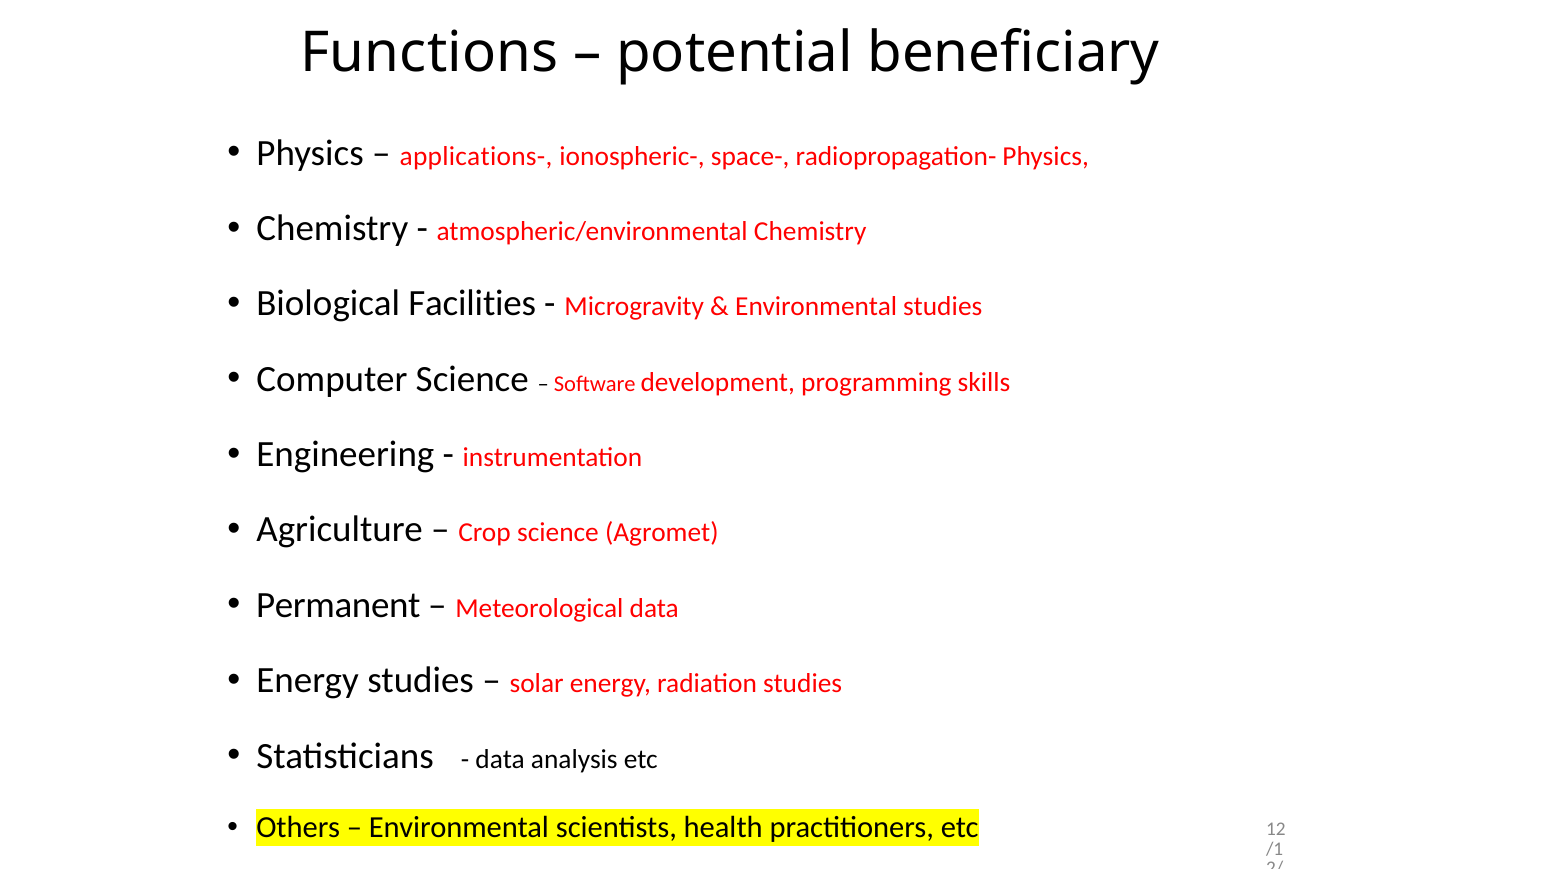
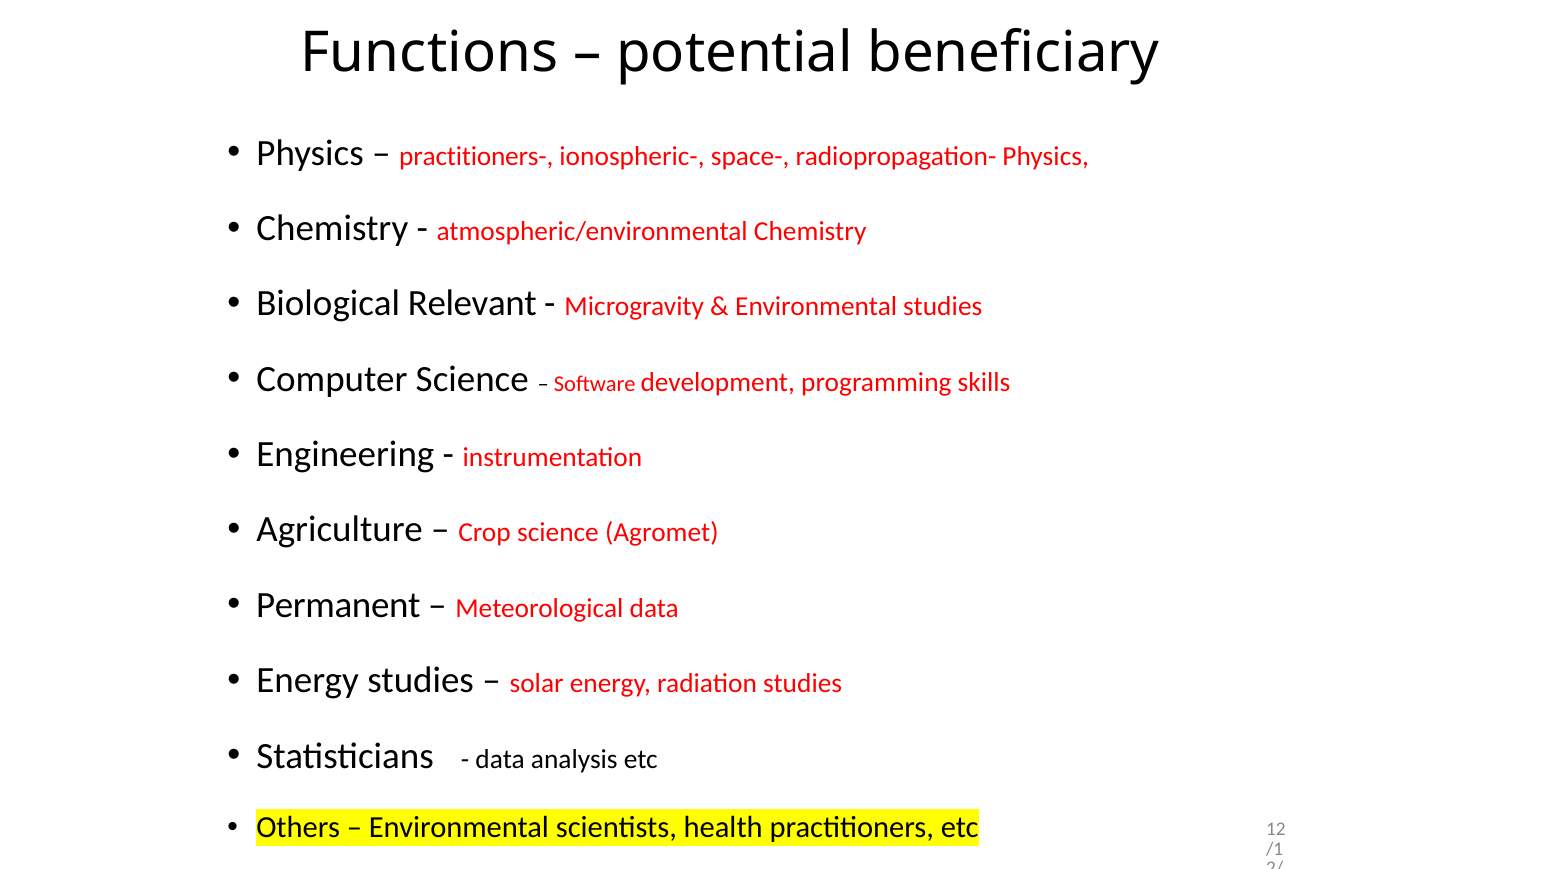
applications-: applications- -> practitioners-
Facilities: Facilities -> Relevant
